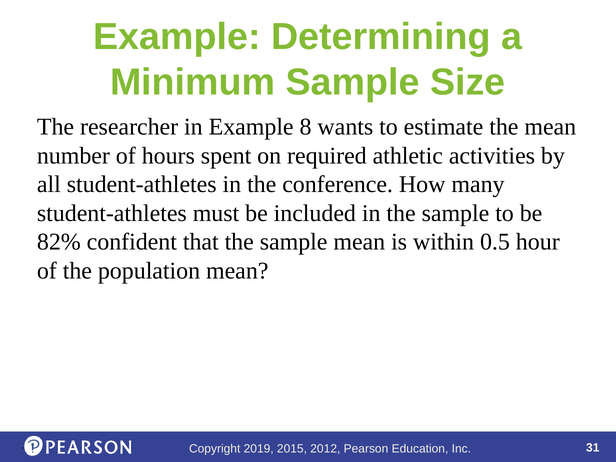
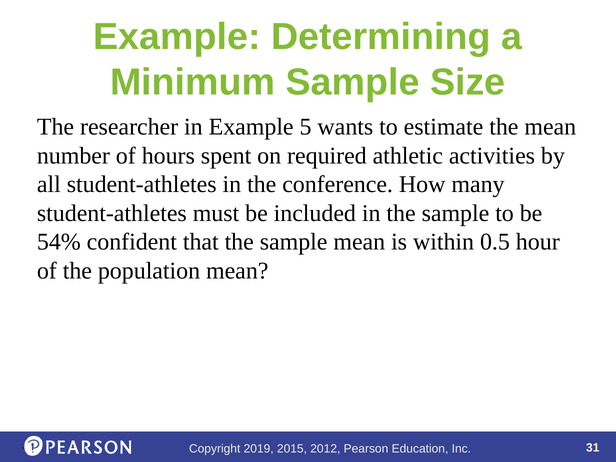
8: 8 -> 5
82%: 82% -> 54%
